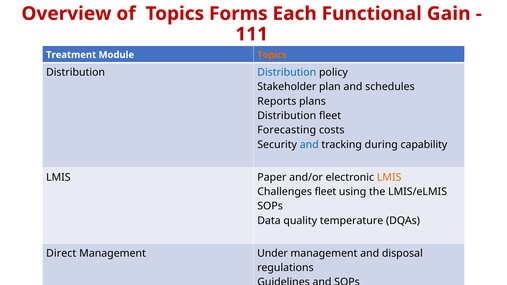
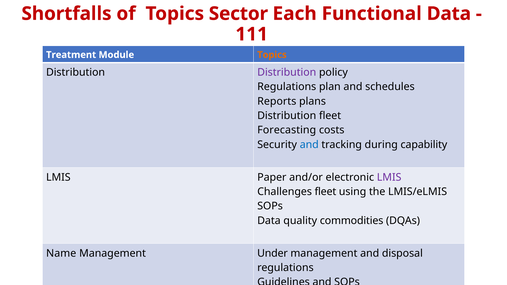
Overview: Overview -> Shortfalls
Forms: Forms -> Sector
Functional Gain: Gain -> Data
Distribution at (287, 72) colour: blue -> purple
Stakeholder at (287, 87): Stakeholder -> Regulations
LMIS at (389, 177) colour: orange -> purple
temperature: temperature -> commodities
Direct: Direct -> Name
